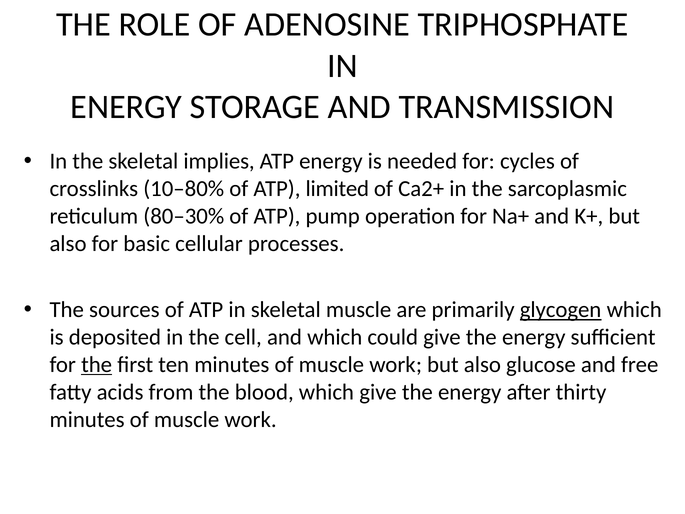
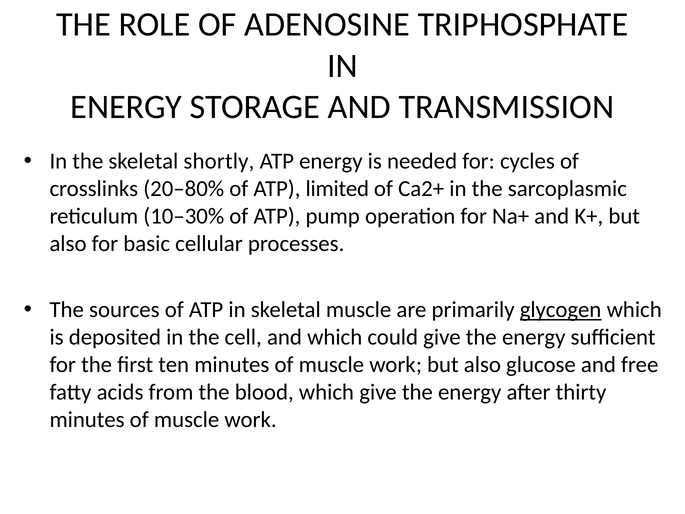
implies: implies -> shortly
10–80%: 10–80% -> 20–80%
80–30%: 80–30% -> 10–30%
the at (97, 365) underline: present -> none
